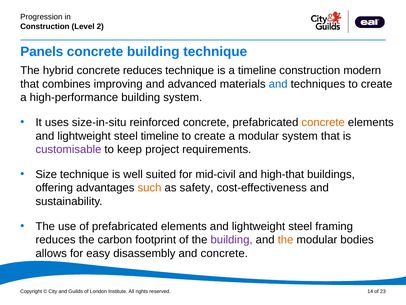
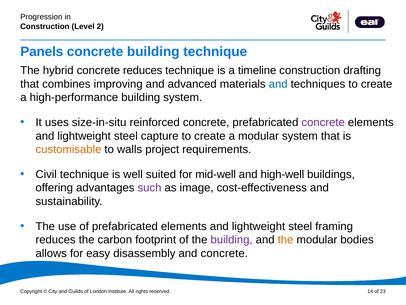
modern: modern -> drafting
concrete at (323, 122) colour: orange -> purple
steel timeline: timeline -> capture
customisable colour: purple -> orange
keep: keep -> walls
Size: Size -> Civil
mid-civil: mid-civil -> mid-well
high-that: high-that -> high-well
such colour: orange -> purple
safety: safety -> image
